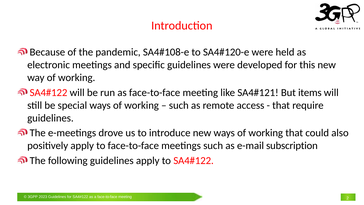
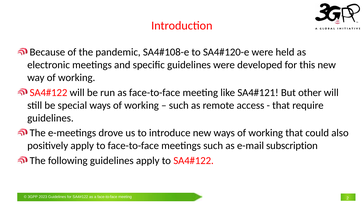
items: items -> other
